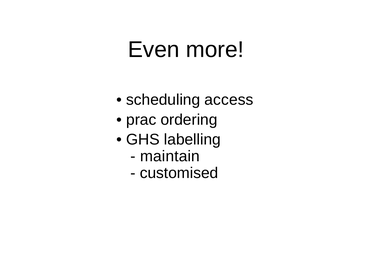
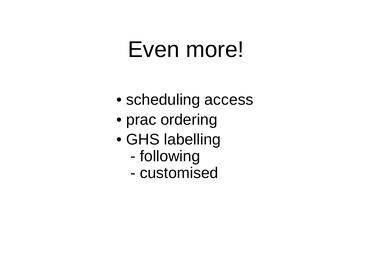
maintain: maintain -> following
